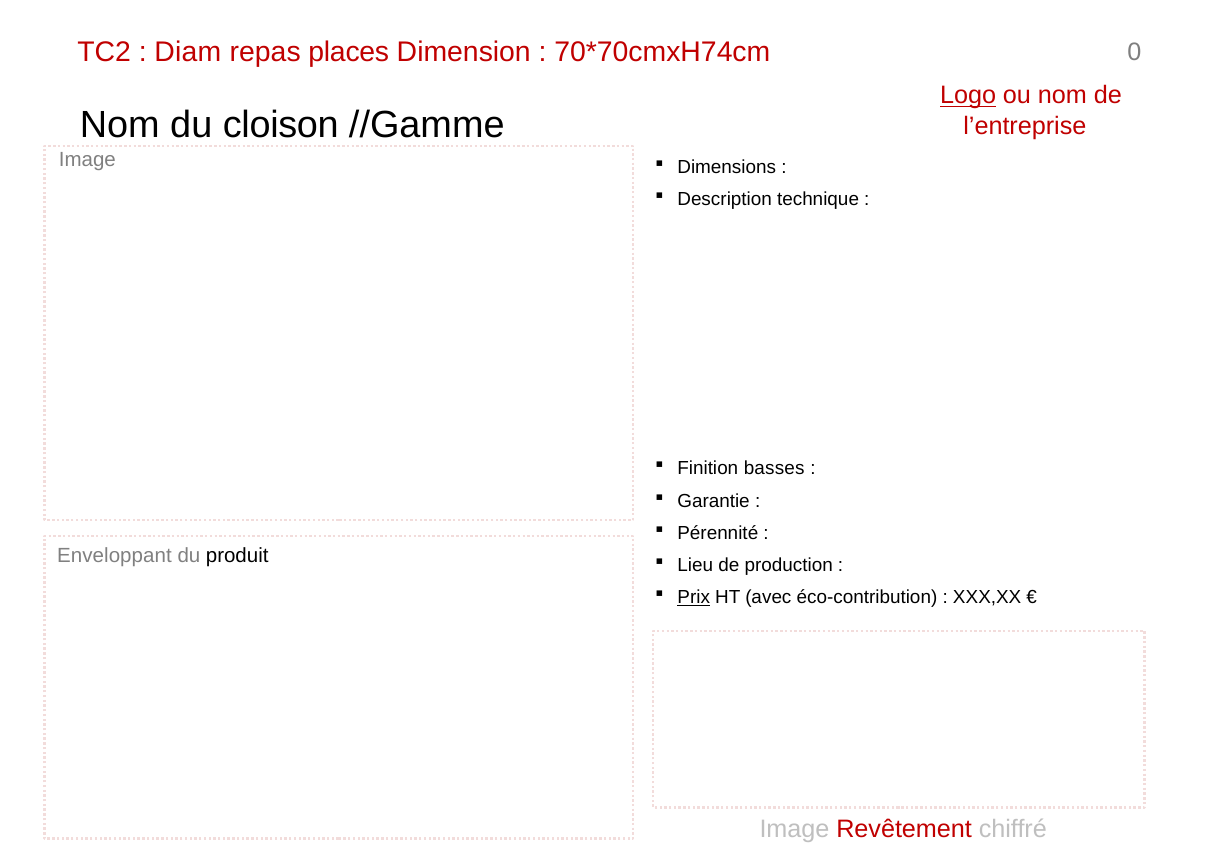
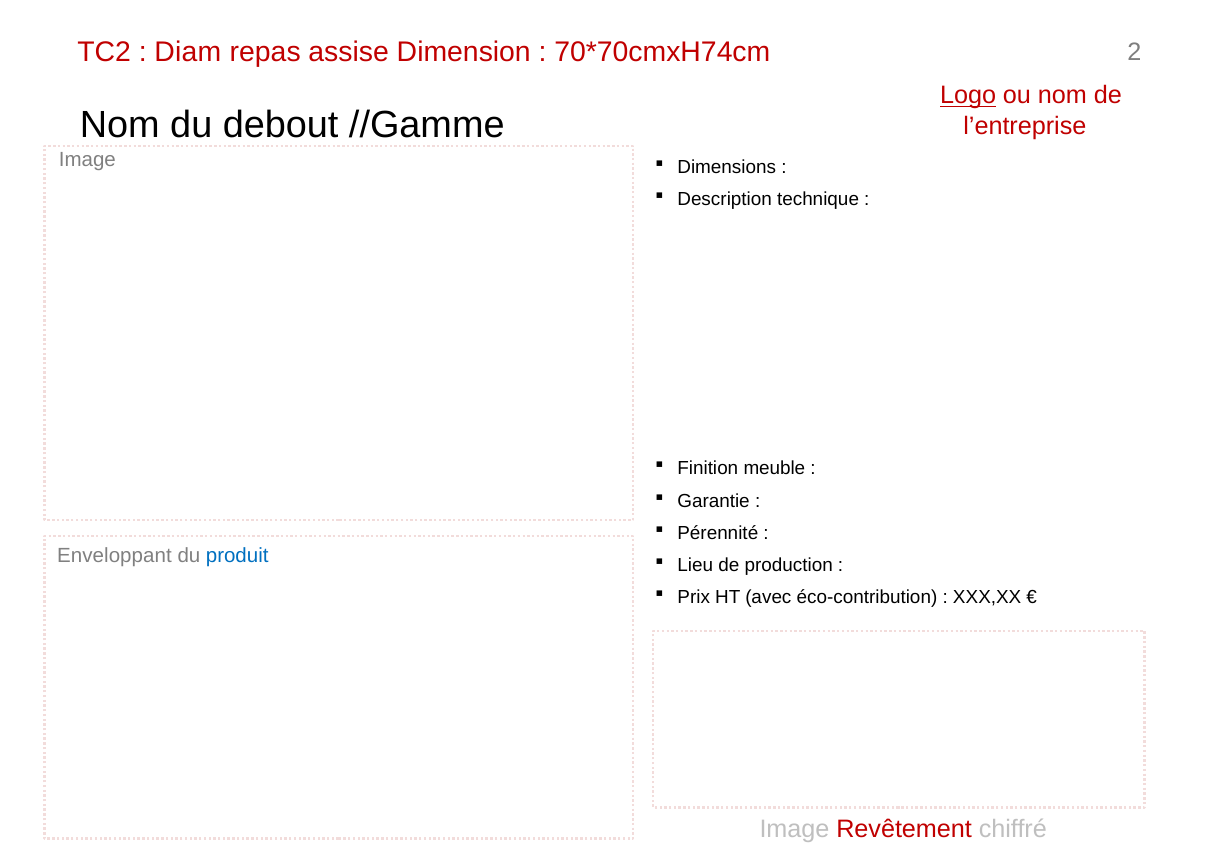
places: places -> assise
0: 0 -> 2
cloison: cloison -> debout
basses: basses -> meuble
produit colour: black -> blue
Prix underline: present -> none
